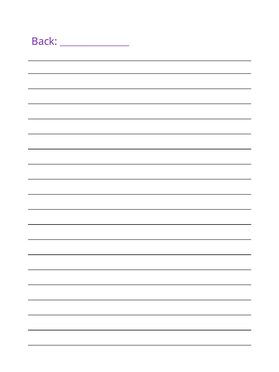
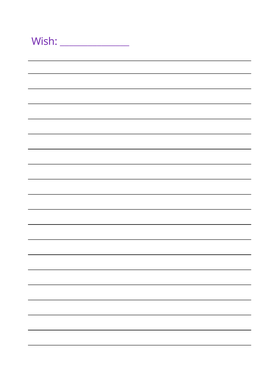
Back: Back -> Wish
